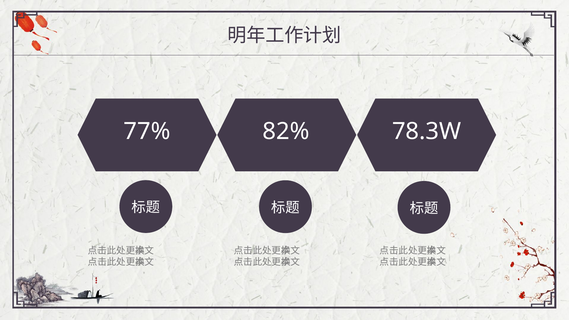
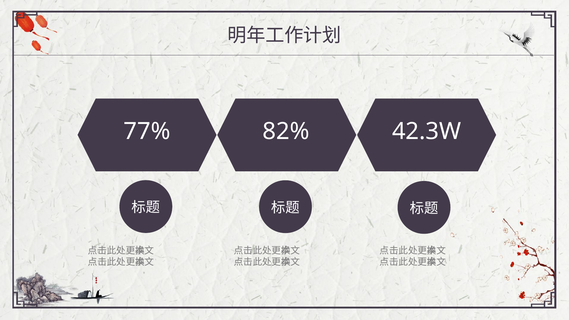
78.3W: 78.3W -> 42.3W
